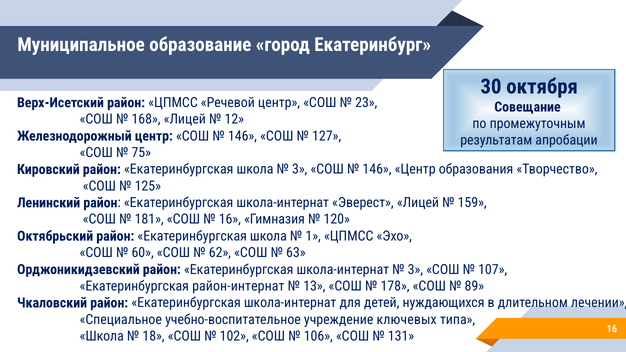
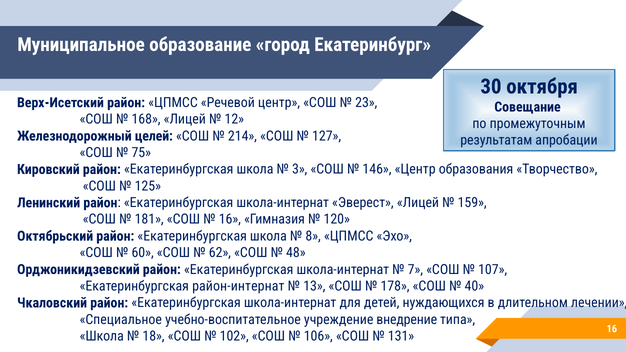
Железнодорожный центр: центр -> целей
146 at (242, 136): 146 -> 214
1: 1 -> 8
63: 63 -> 48
3 at (415, 270): 3 -> 7
89: 89 -> 40
ключевых: ключевых -> внедрение
